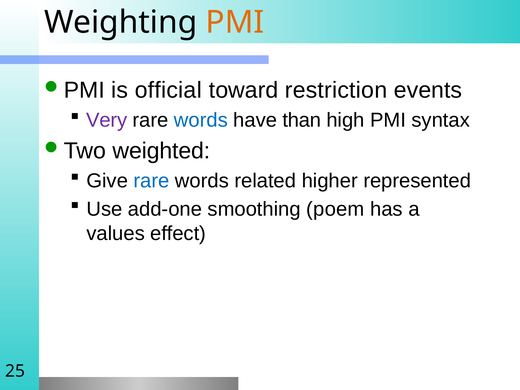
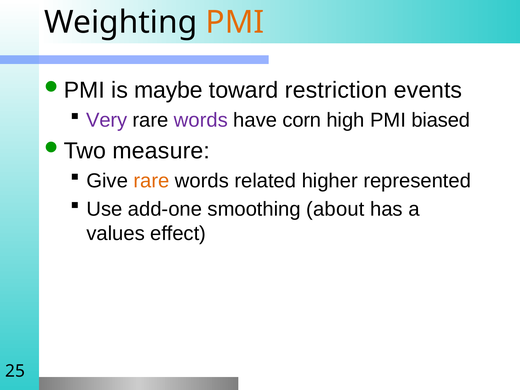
official: official -> maybe
words at (201, 120) colour: blue -> purple
than: than -> corn
syntax: syntax -> biased
weighted: weighted -> measure
rare at (151, 181) colour: blue -> orange
poem: poem -> about
